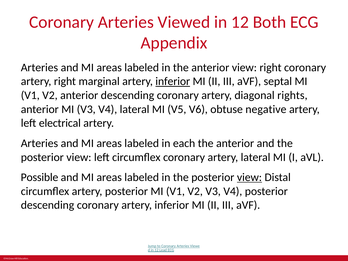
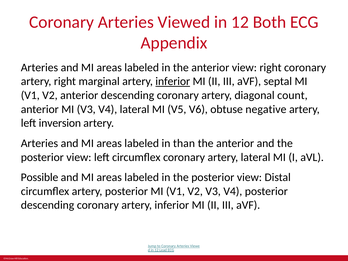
rights: rights -> count
electrical: electrical -> inversion
each: each -> than
view at (249, 177) underline: present -> none
